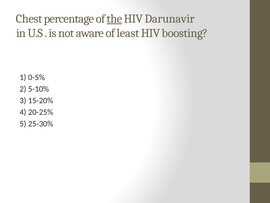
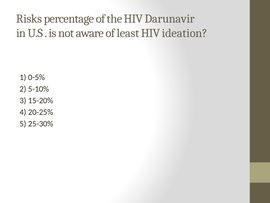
Chest: Chest -> Risks
the underline: present -> none
boosting: boosting -> ideation
